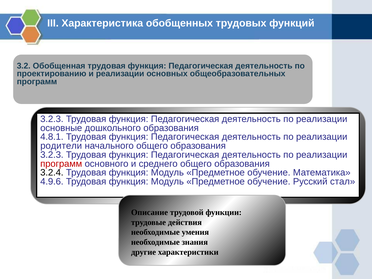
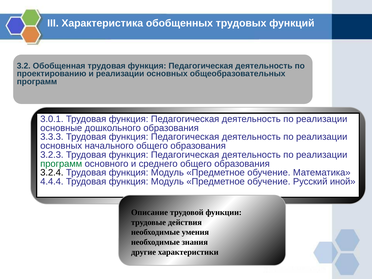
3.2.3 at (52, 119): 3.2.3 -> 3.0.1
4.8.1: 4.8.1 -> 3.3.3
родители at (61, 146): родители -> основных
программ at (61, 164) colour: red -> green
4.9.6: 4.9.6 -> 4.4.4
стал: стал -> иной
